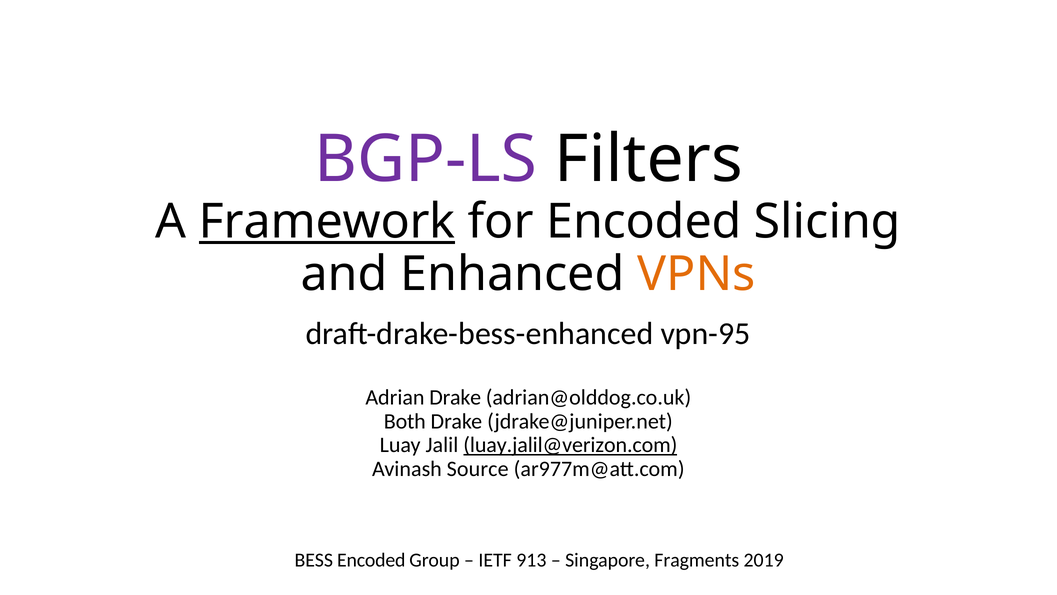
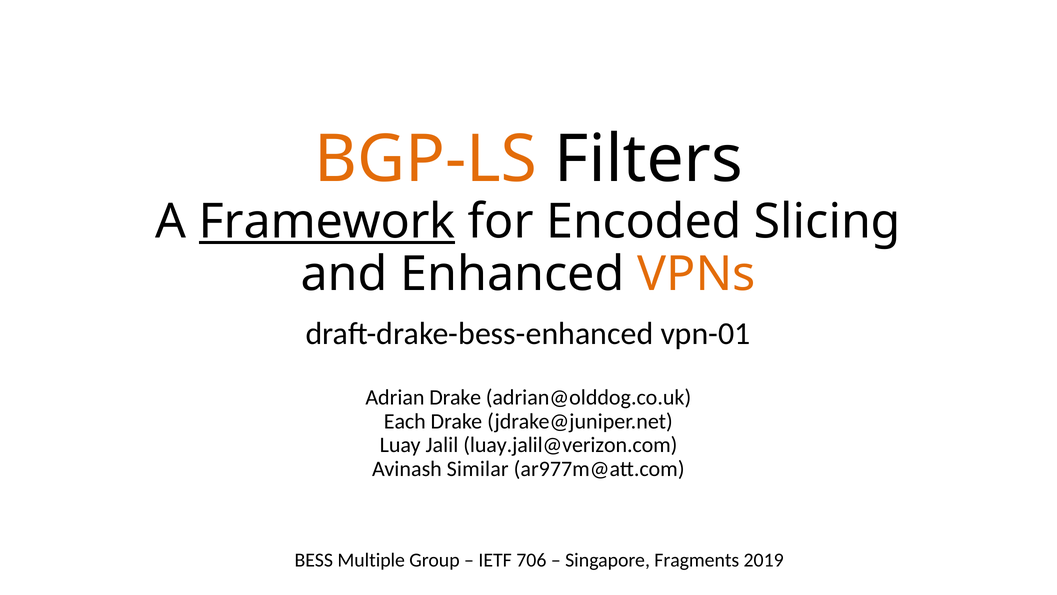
BGP-LS colour: purple -> orange
vpn-95: vpn-95 -> vpn-01
Both: Both -> Each
luay.jalil@verizon.com underline: present -> none
Source: Source -> Similar
BESS Encoded: Encoded -> Multiple
913: 913 -> 706
